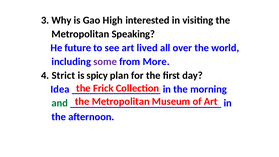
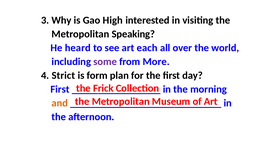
future: future -> heard
lived: lived -> each
spicy: spicy -> form
Idea at (60, 89): Idea -> First
and colour: green -> orange
